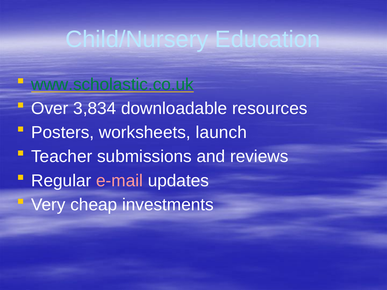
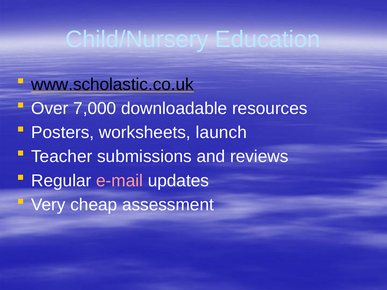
www.scholastic.co.uk colour: green -> black
3,834: 3,834 -> 7,000
investments: investments -> assessment
